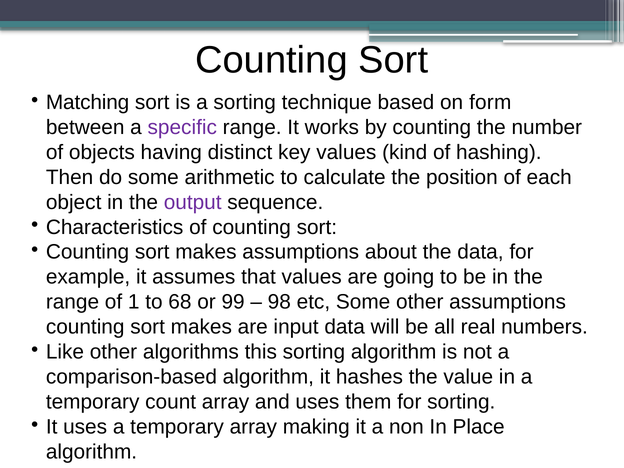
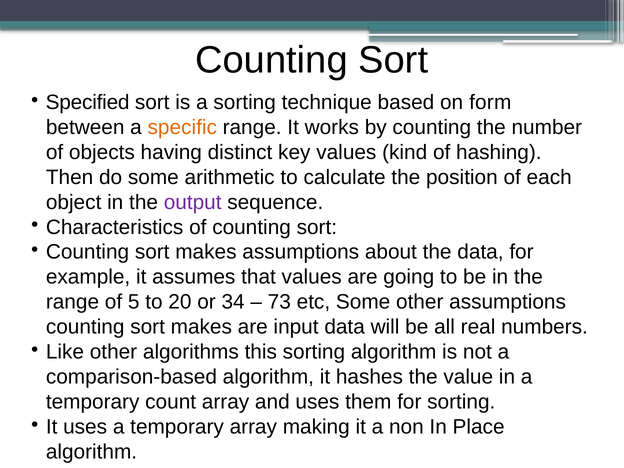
Matching: Matching -> Specified
specific colour: purple -> orange
1: 1 -> 5
68: 68 -> 20
99: 99 -> 34
98: 98 -> 73
